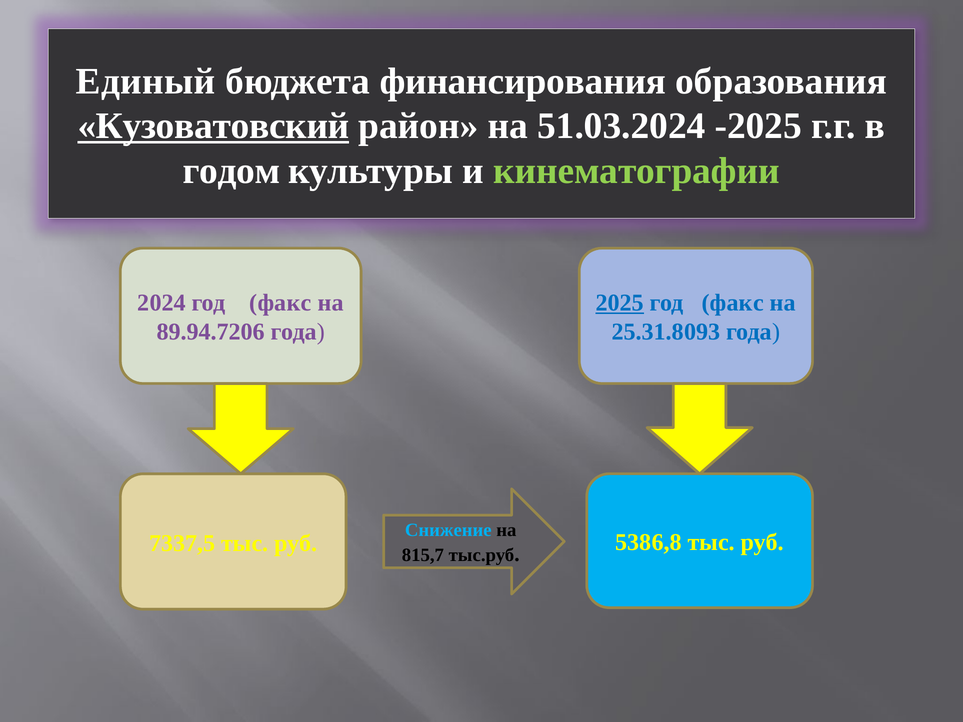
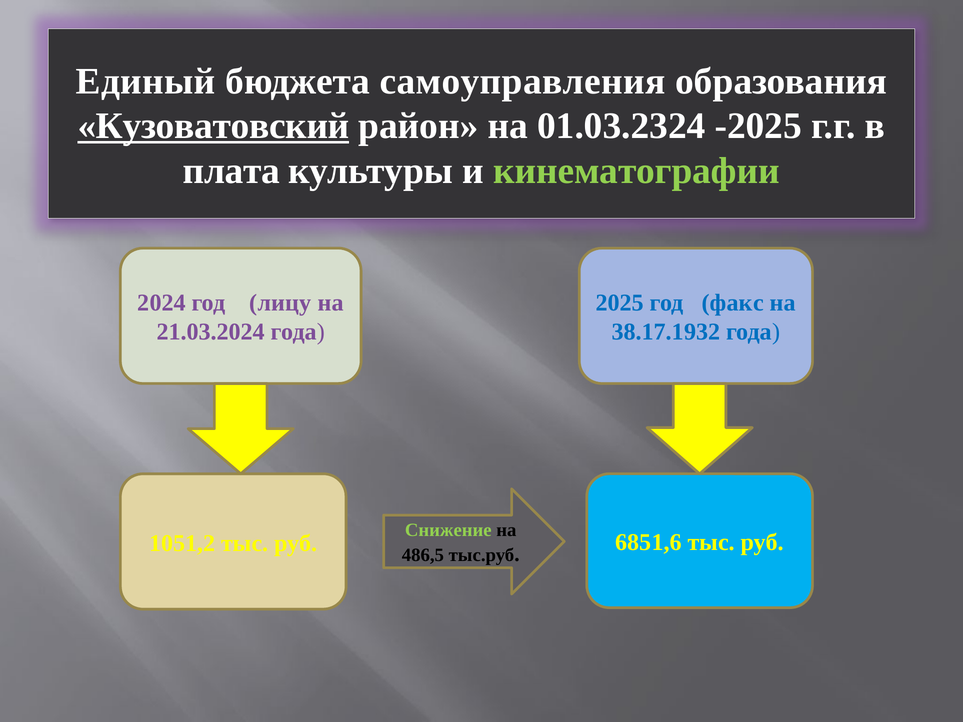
финансирования: финансирования -> самоуправления
51.03.2024: 51.03.2024 -> 01.03.2324
годом: годом -> плата
2024 год факс: факс -> лицу
2025 underline: present -> none
89.94.7206: 89.94.7206 -> 21.03.2024
25.31.8093: 25.31.8093 -> 38.17.1932
Снижение colour: light blue -> light green
5386,8: 5386,8 -> 6851,6
7337,5: 7337,5 -> 1051,2
815,7: 815,7 -> 486,5
